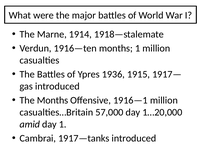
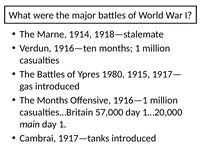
1936: 1936 -> 1980
amid: amid -> main
